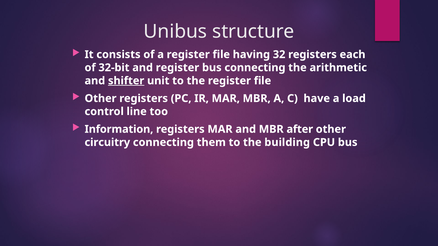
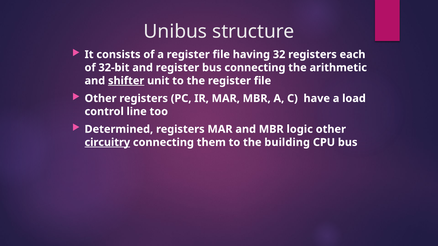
Information: Information -> Determined
after: after -> logic
circuitry underline: none -> present
